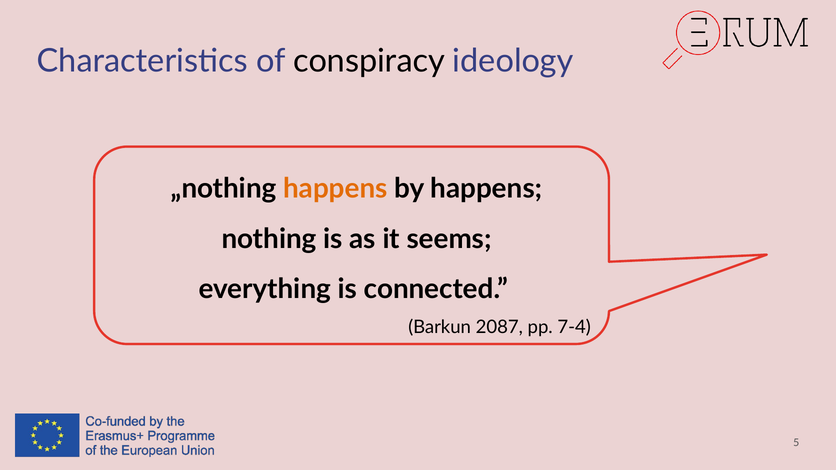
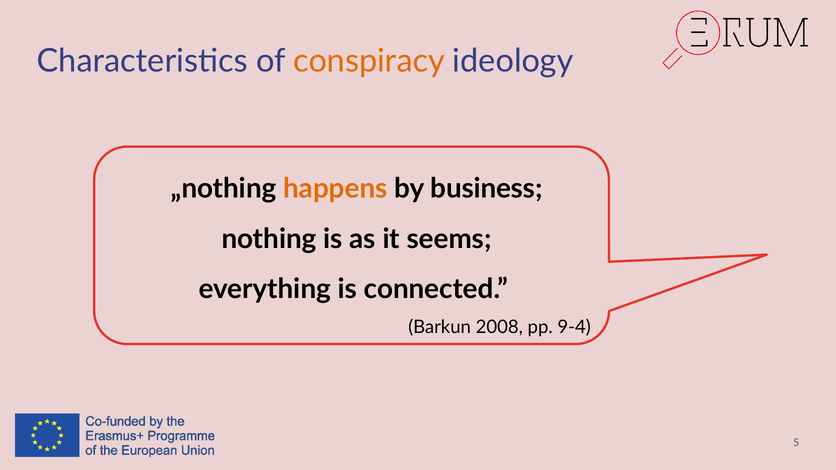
conspiracy colour: black -> orange
by happens: happens -> business
2087: 2087 -> 2008
7-4: 7-4 -> 9-4
